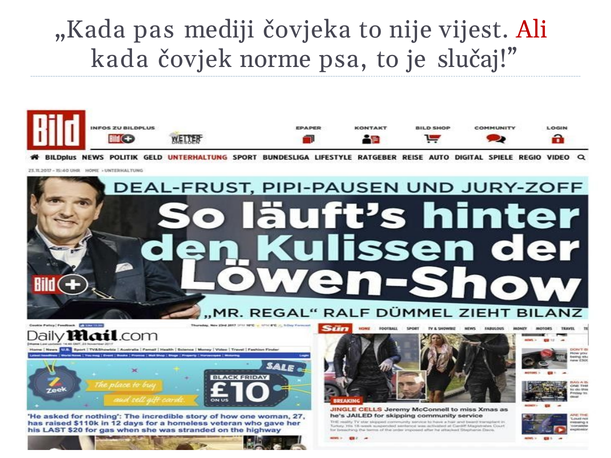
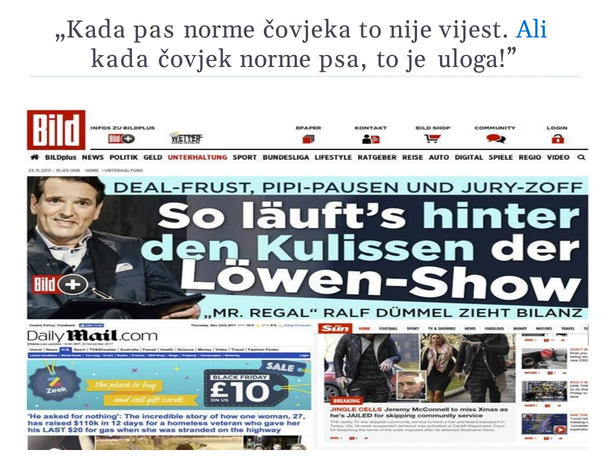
pas mediji: mediji -> norme
Ali colour: red -> blue
slučaj: slučaj -> uloga
